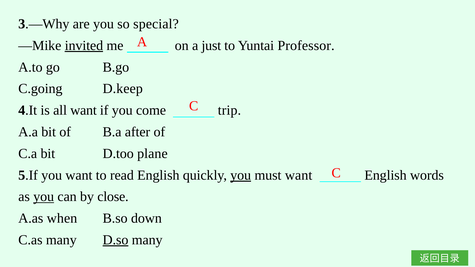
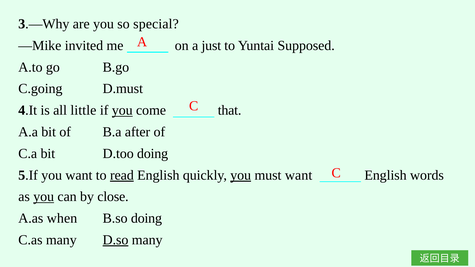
invited underline: present -> none
Professor: Professor -> Supposed
D.keep: D.keep -> D.must
all want: want -> little
you at (122, 110) underline: none -> present
trip: trip -> that
D.too plane: plane -> doing
read underline: none -> present
B.so down: down -> doing
